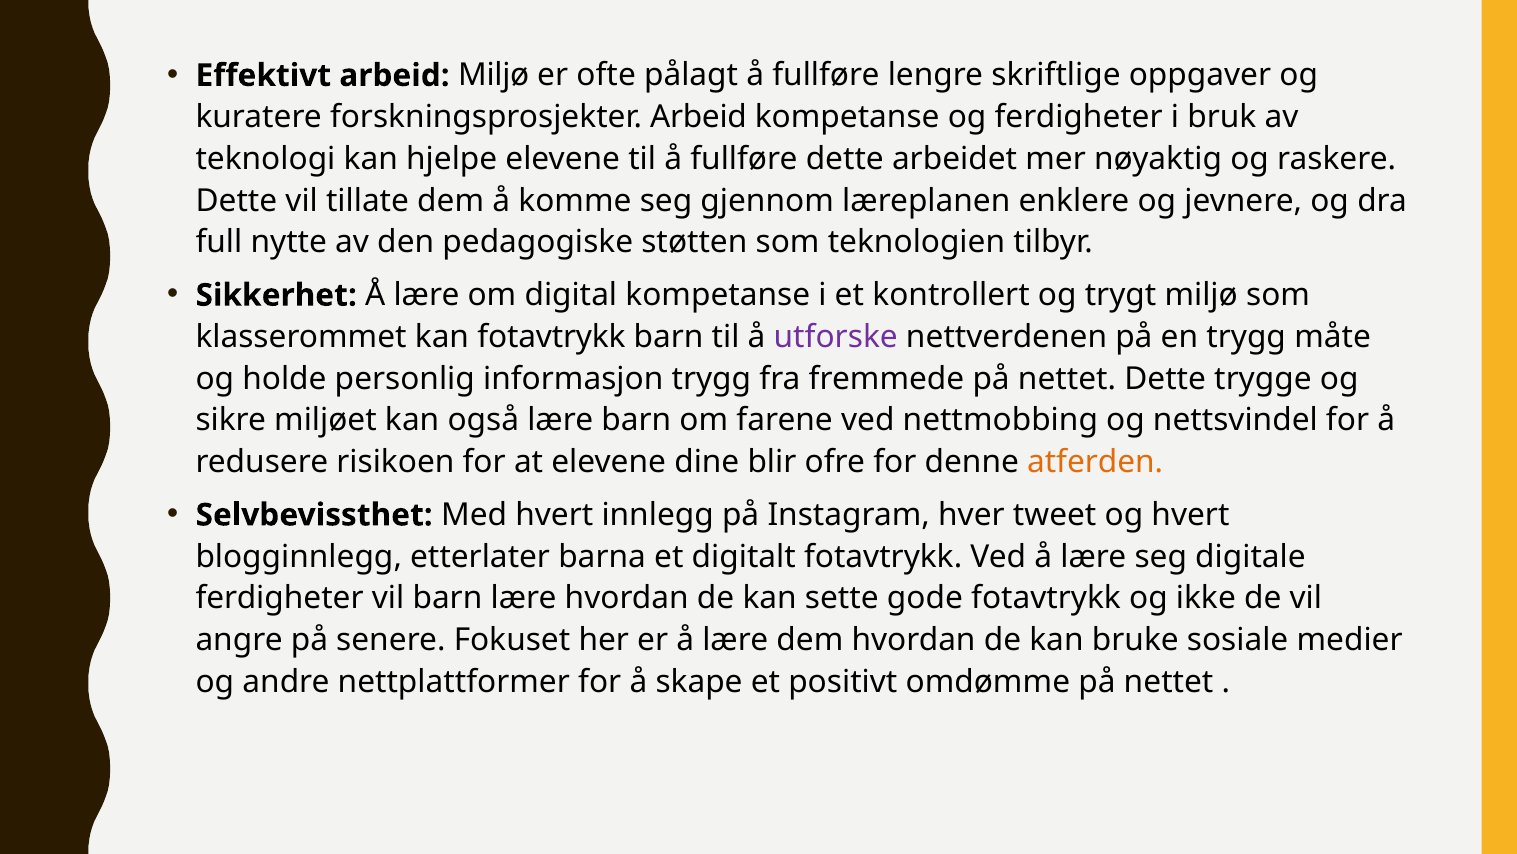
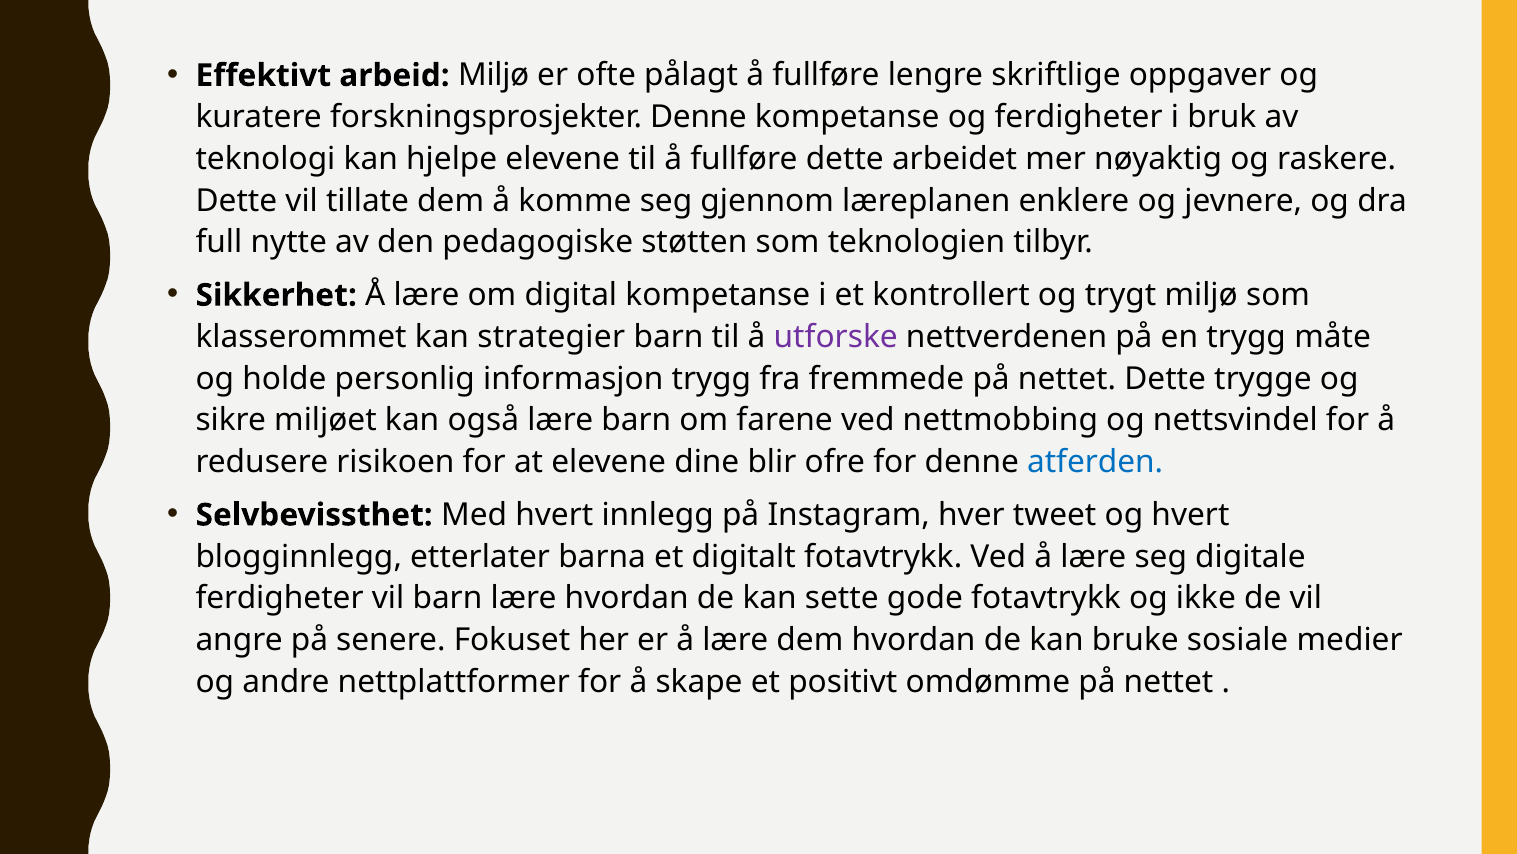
forskningsprosjekter Arbeid: Arbeid -> Denne
kan fotavtrykk: fotavtrykk -> strategier
atferden colour: orange -> blue
